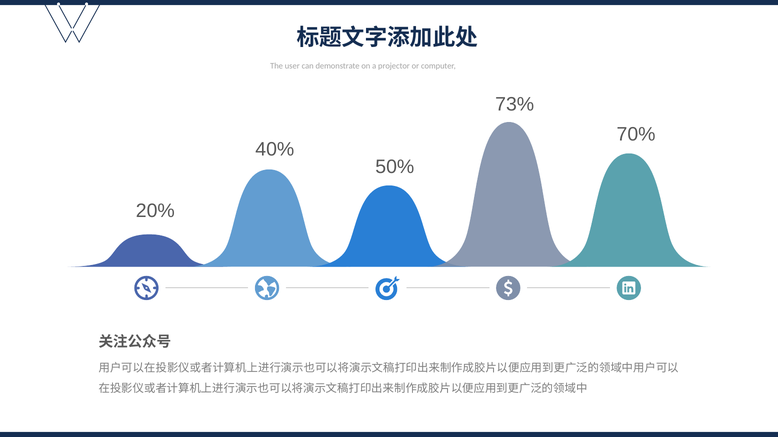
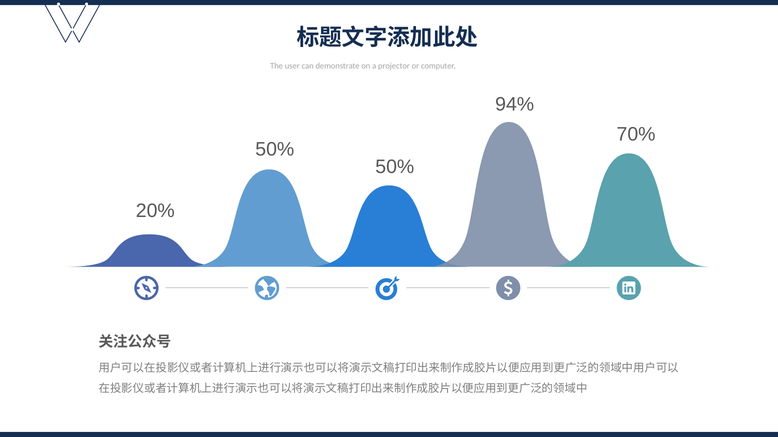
73%: 73% -> 94%
40% at (275, 149): 40% -> 50%
